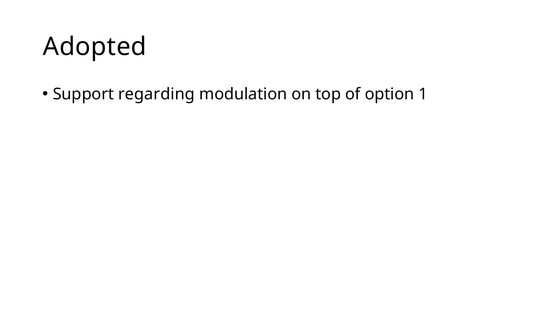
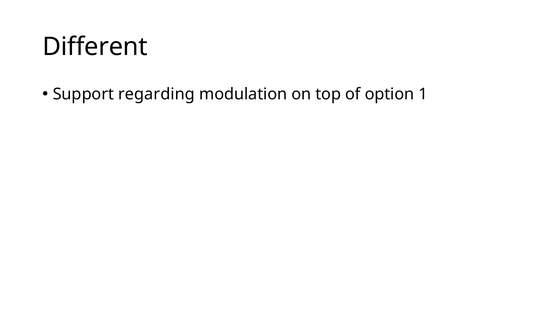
Adopted: Adopted -> Different
